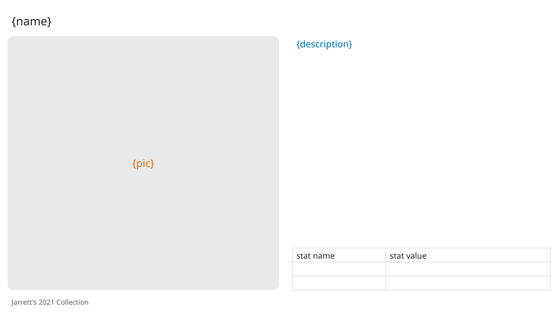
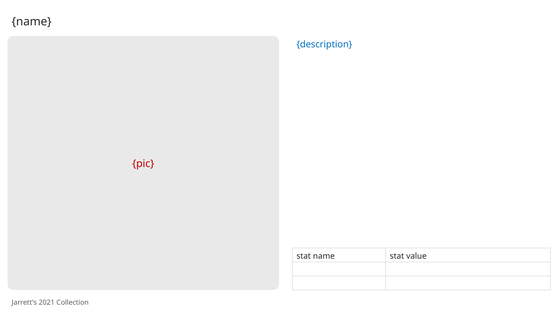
pic colour: orange -> red
